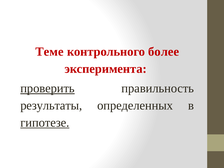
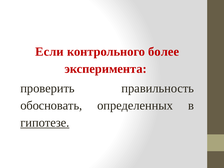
Теме: Теме -> Если
проверить underline: present -> none
результаты: результаты -> обосновать
